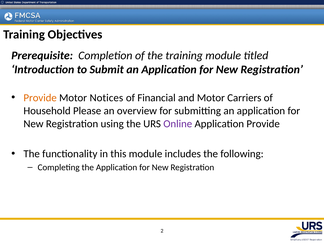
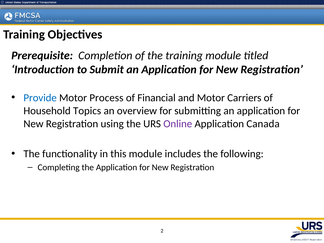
Provide at (40, 98) colour: orange -> blue
Notices: Notices -> Process
Please: Please -> Topics
Application Provide: Provide -> Canada
